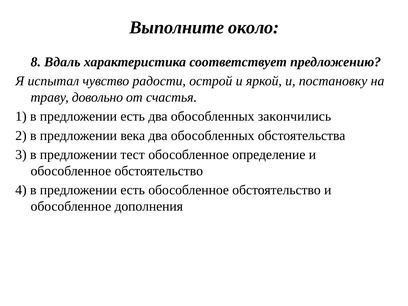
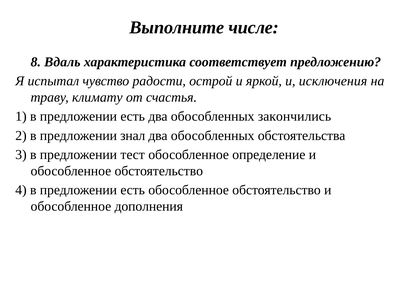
около: около -> числе
постановку: постановку -> исключения
довольно: довольно -> климату
века: века -> знал
